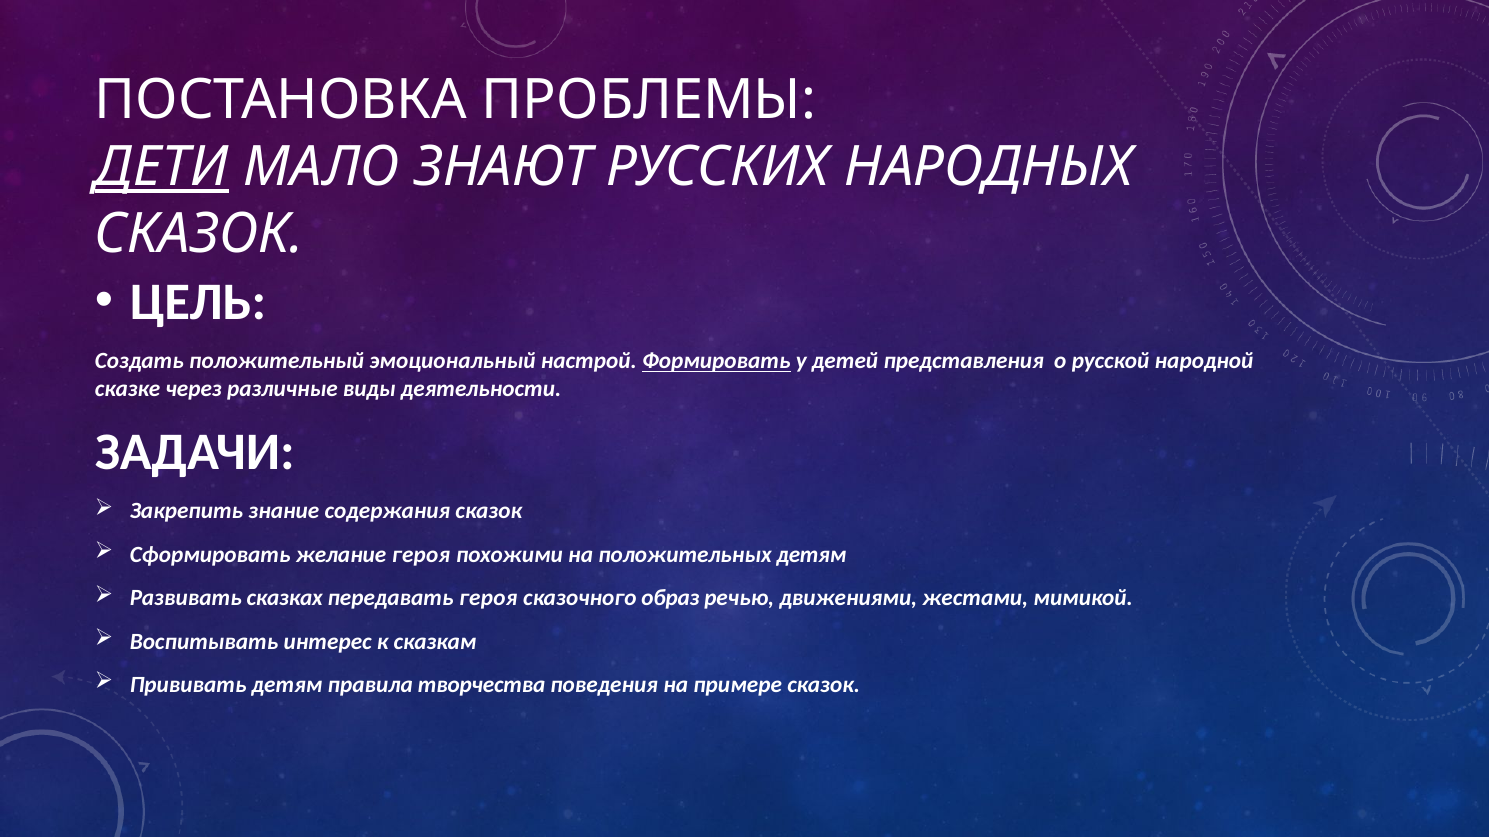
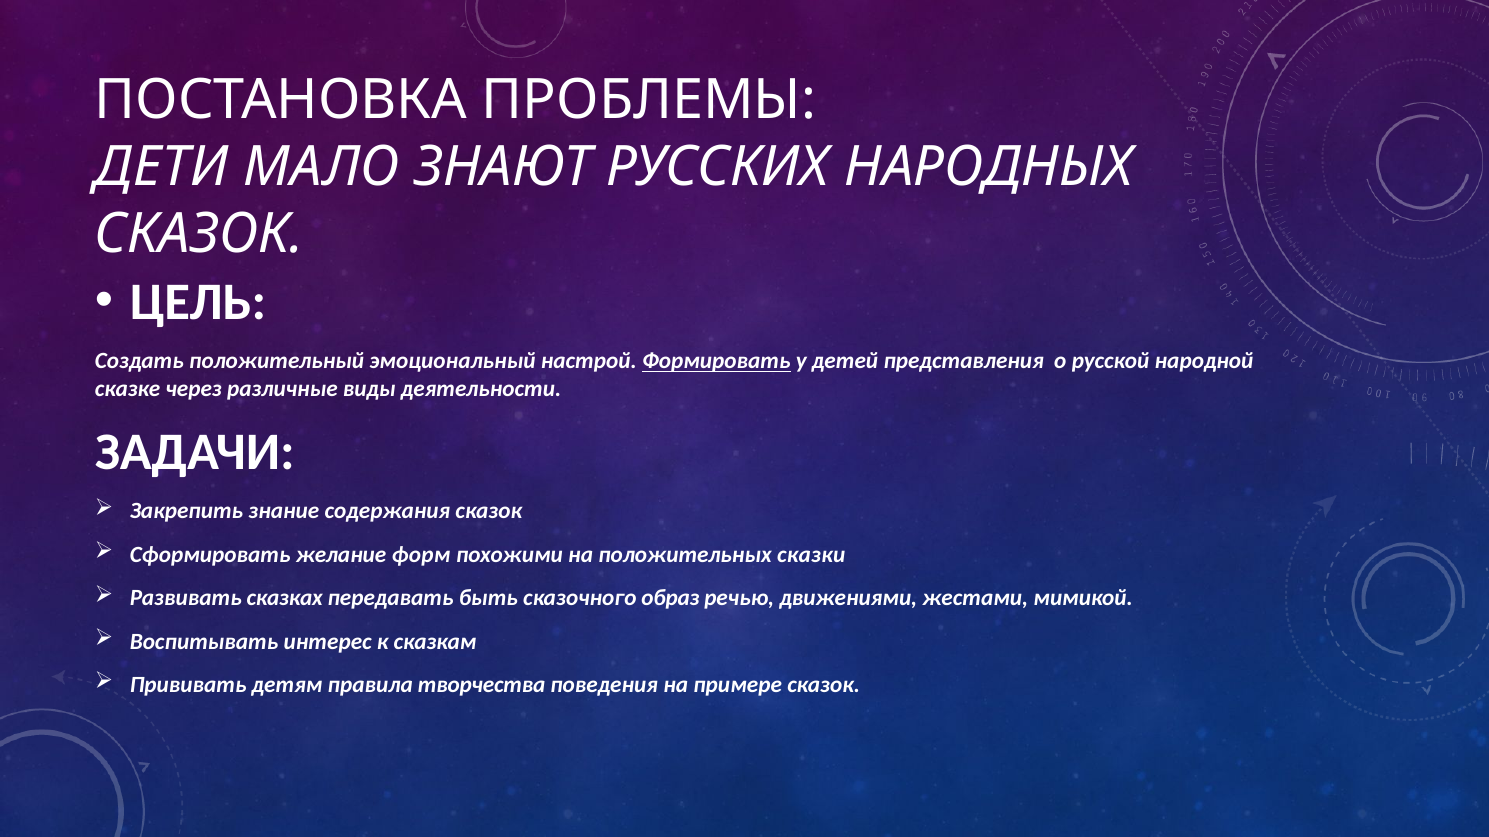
ДЕТИ underline: present -> none
желание героя: героя -> форм
положительных детям: детям -> сказки
передавать героя: героя -> быть
